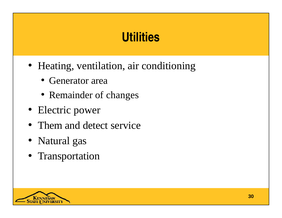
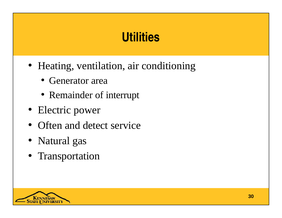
changes: changes -> interrupt
Them: Them -> Often
